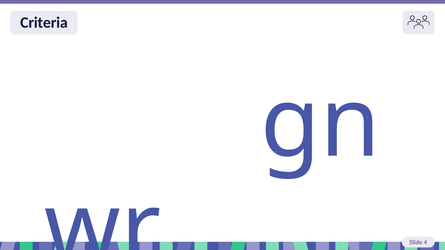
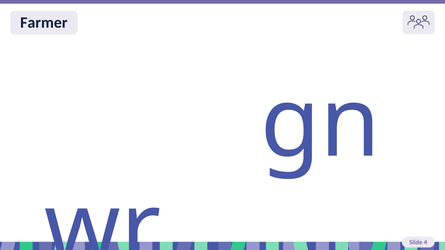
Criteria: Criteria -> Farmer
